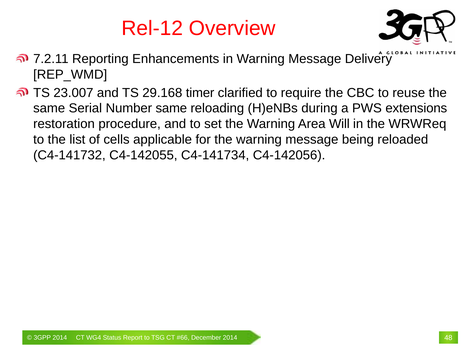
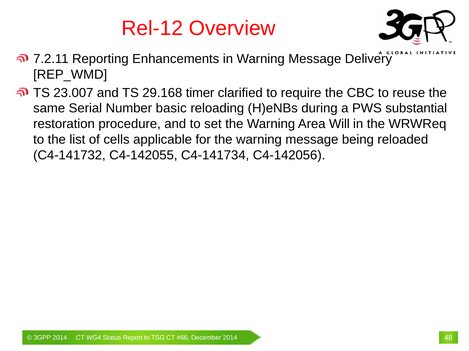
Number same: same -> basic
extensions: extensions -> substantial
